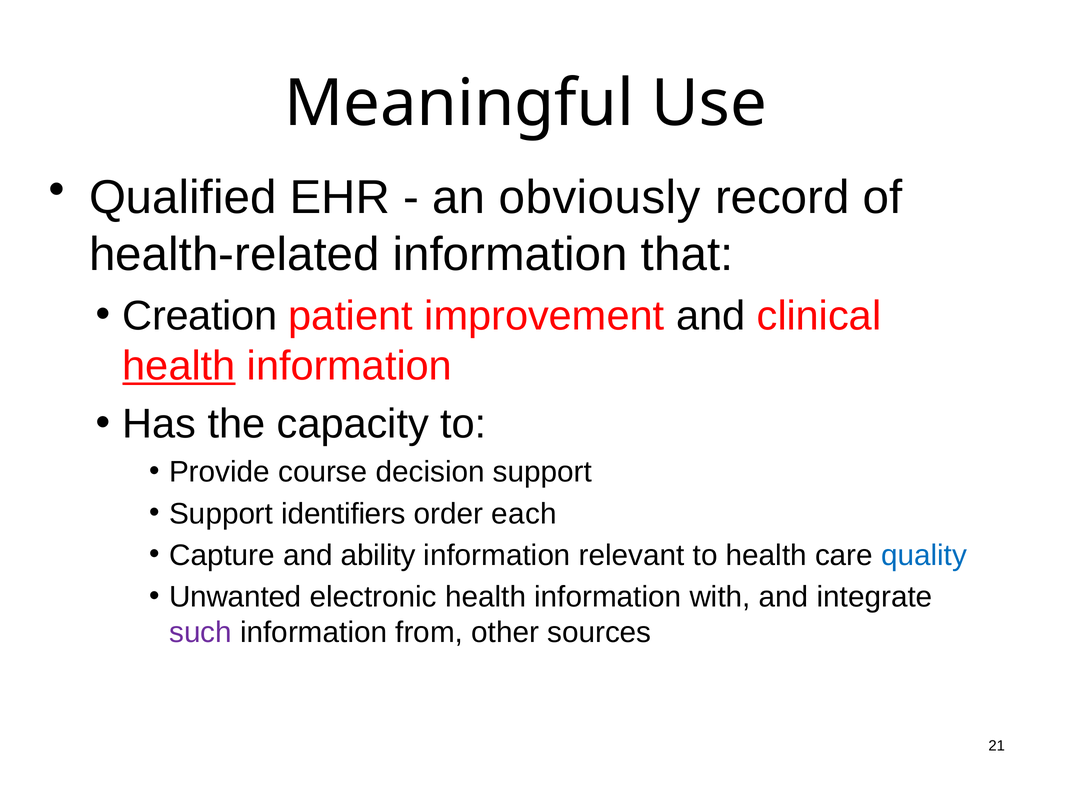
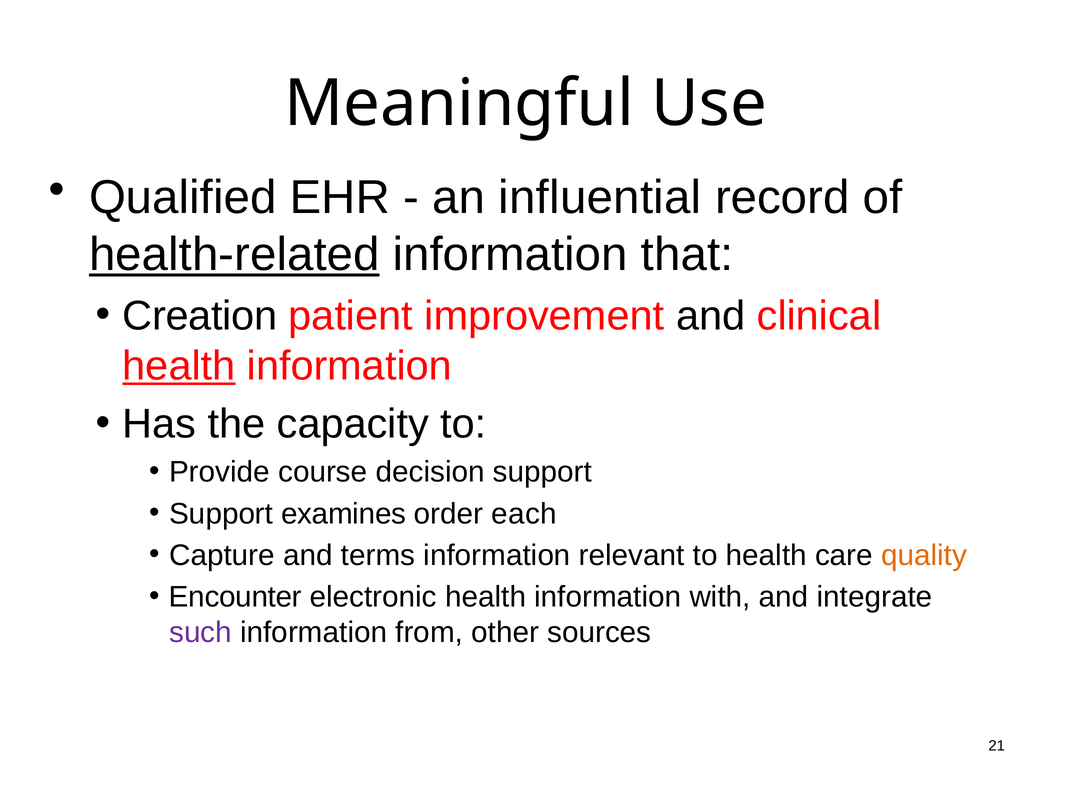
obviously: obviously -> influential
health-related underline: none -> present
identifiers: identifiers -> examines
ability: ability -> terms
quality colour: blue -> orange
Unwanted: Unwanted -> Encounter
